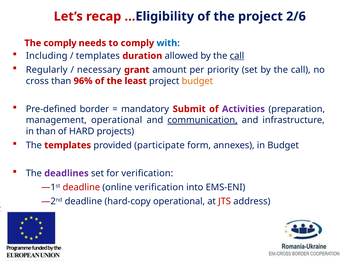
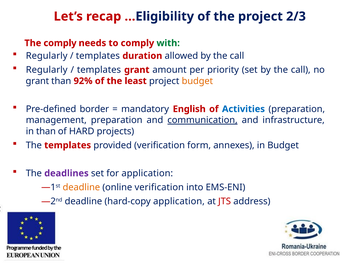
2/6: 2/6 -> 2/3
with colour: blue -> green
Including at (47, 56): Including -> Regularly
call at (237, 56) underline: present -> none
necessary at (99, 70): necessary -> templates
cross at (37, 81): cross -> grant
96%: 96% -> 92%
Submit: Submit -> English
Activities colour: purple -> blue
management operational: operational -> preparation
provided participate: participate -> verification
for verification: verification -> application
deadline at (81, 188) colour: red -> orange
hard-copy operational: operational -> application
